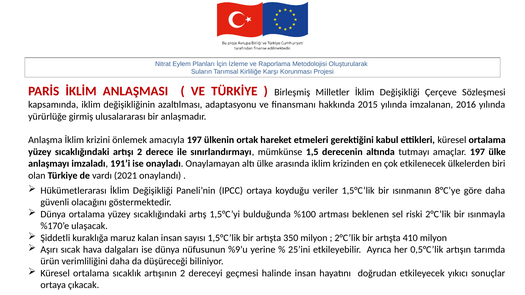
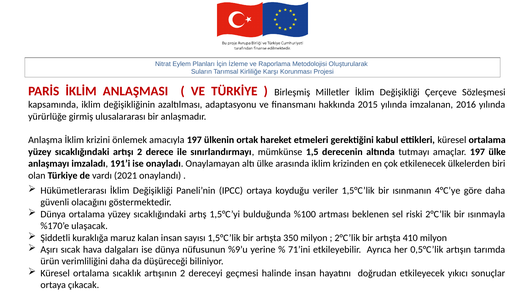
8°C’ye: 8°C’ye -> 4°C’ye
25’ini: 25’ini -> 71’ini
